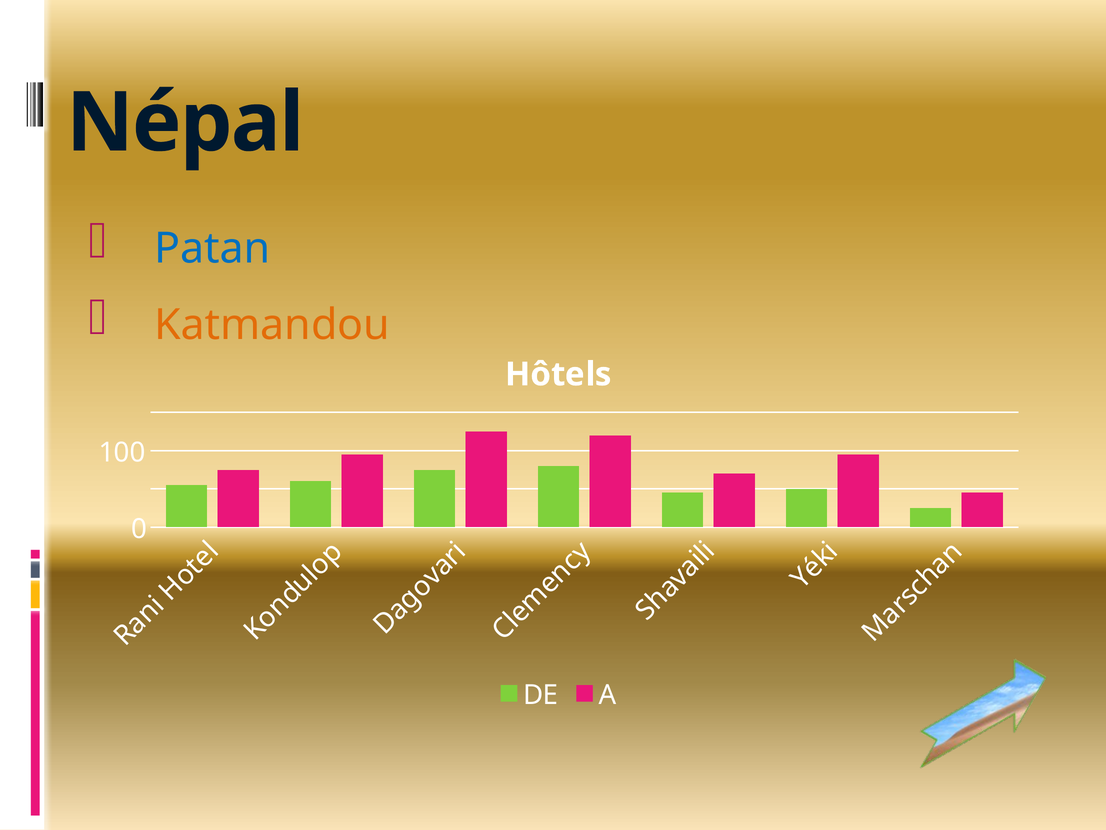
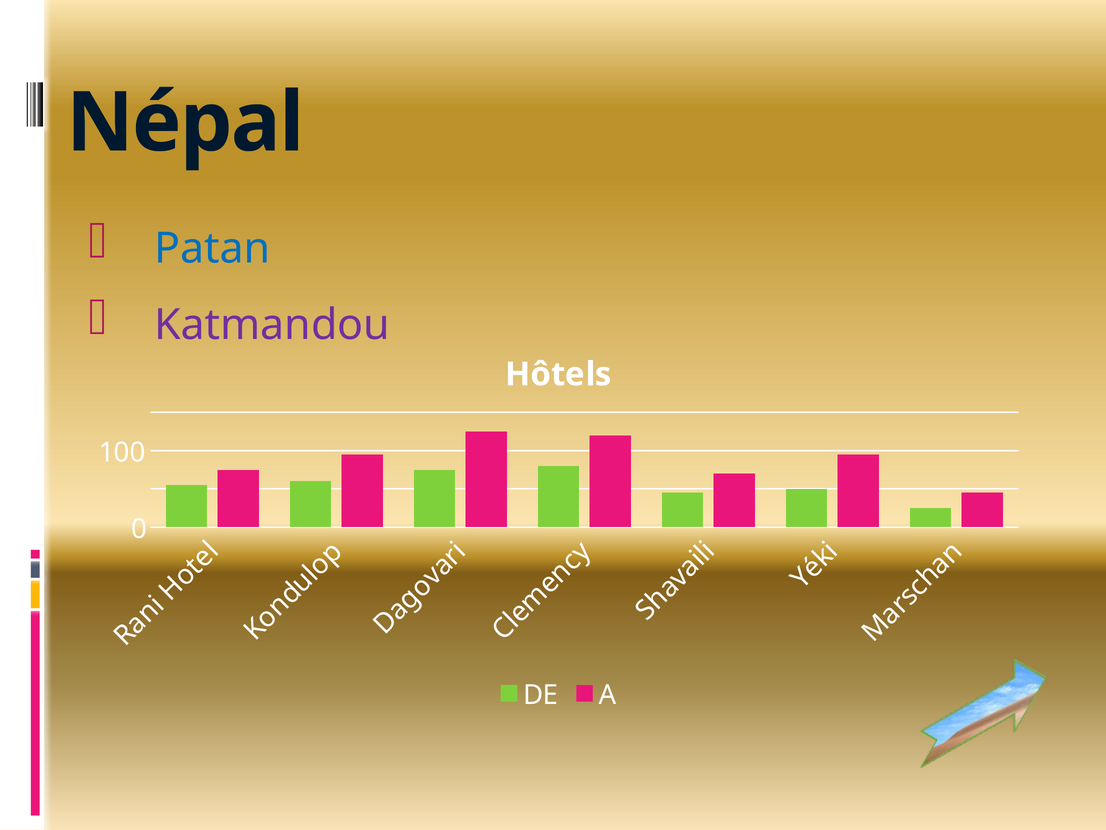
Katmandou colour: orange -> purple
